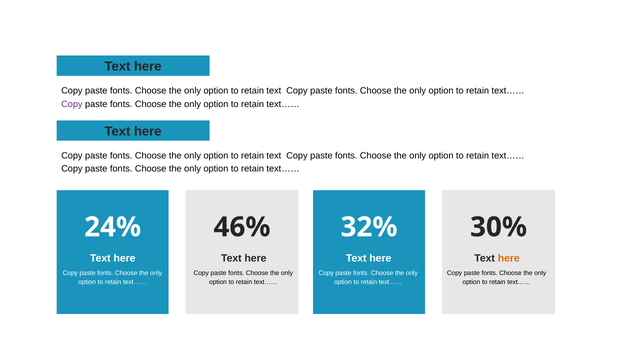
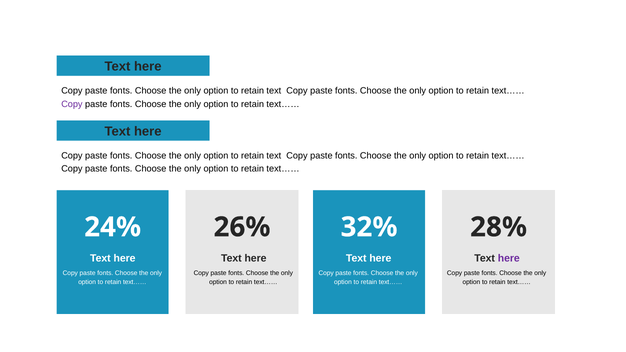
46%: 46% -> 26%
30%: 30% -> 28%
here at (509, 259) colour: orange -> purple
